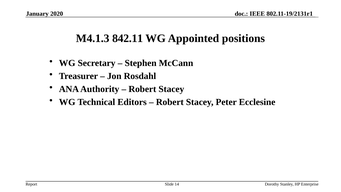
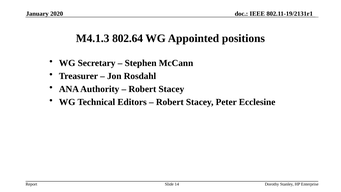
842.11: 842.11 -> 802.64
